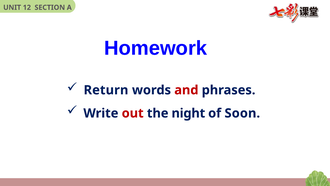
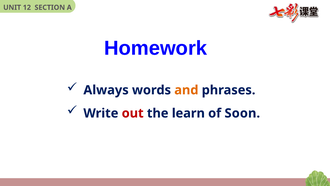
Return: Return -> Always
and colour: red -> orange
night: night -> learn
